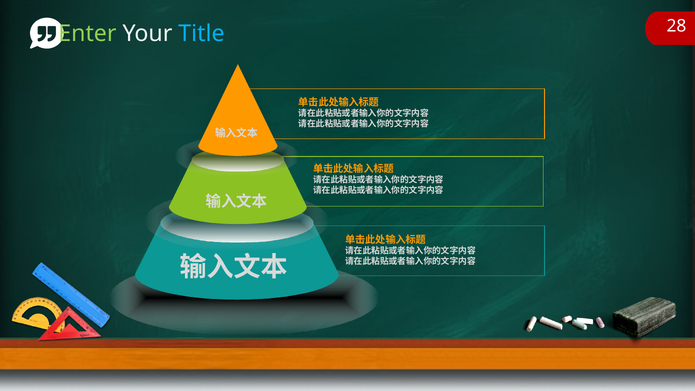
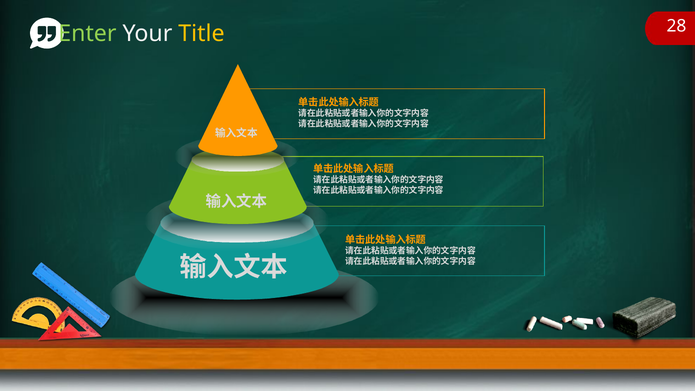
Title colour: light blue -> yellow
